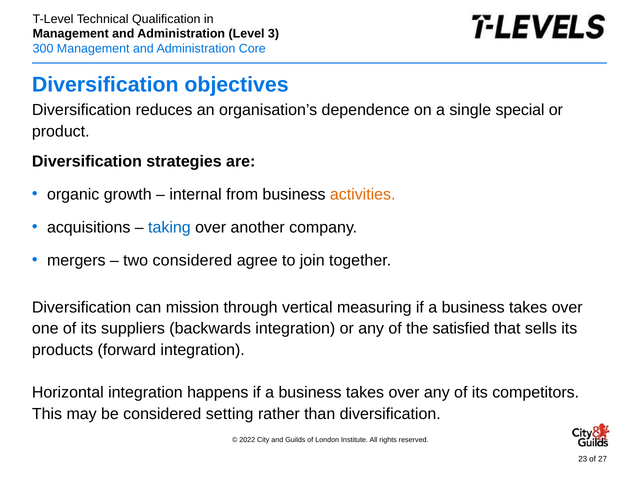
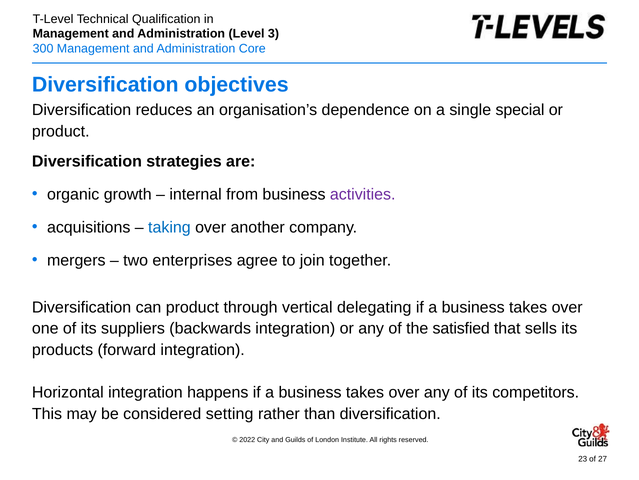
activities colour: orange -> purple
two considered: considered -> enterprises
can mission: mission -> product
measuring: measuring -> delegating
